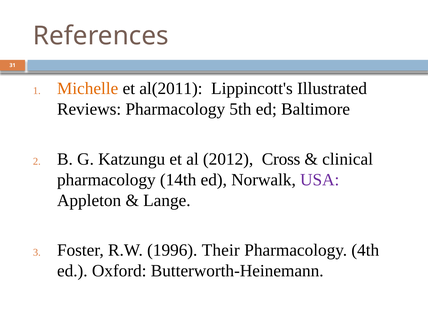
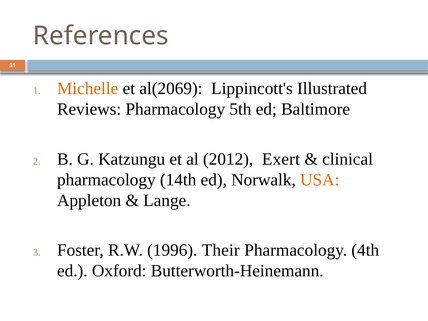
al(2011: al(2011 -> al(2069
Cross: Cross -> Exert
USA colour: purple -> orange
